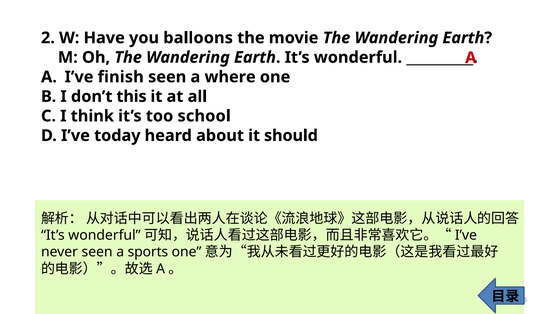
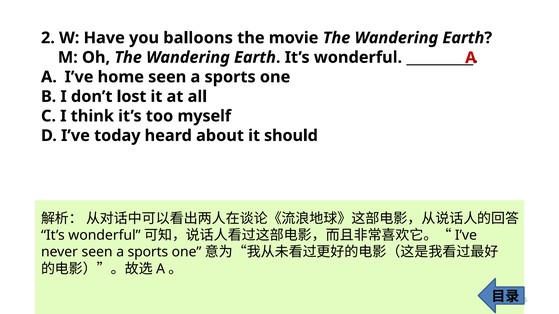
finish: finish -> home
where at (230, 77): where -> sports
this: this -> lost
school: school -> myself
